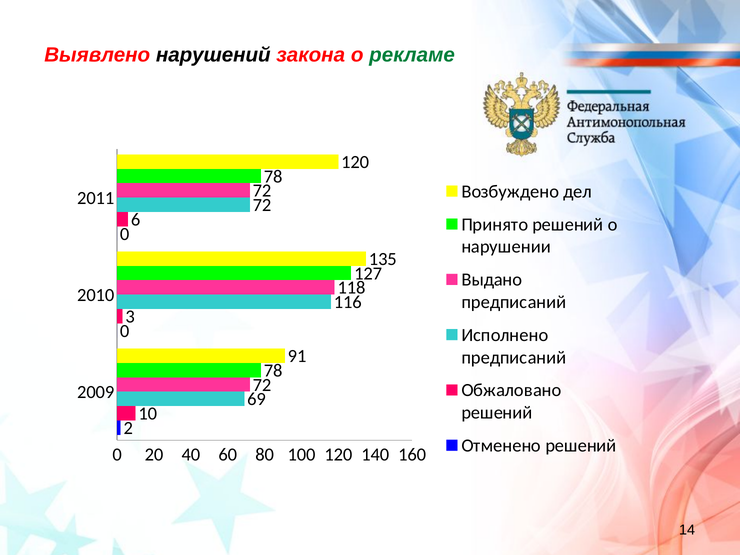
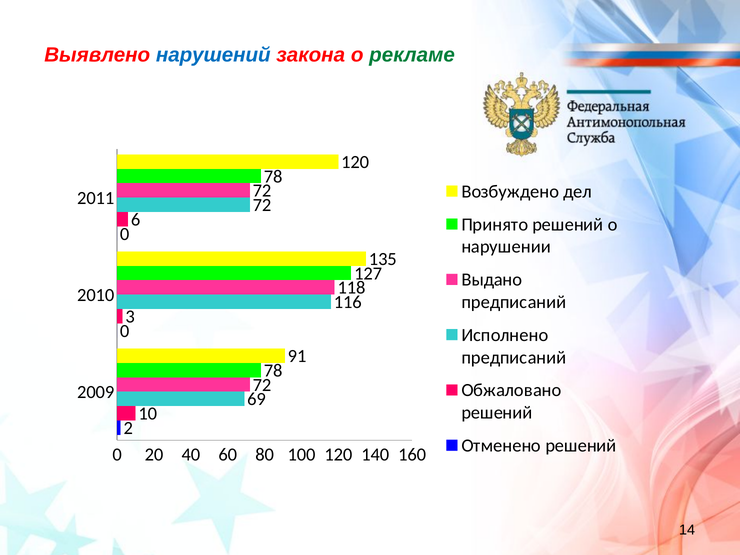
нарушений colour: black -> blue
